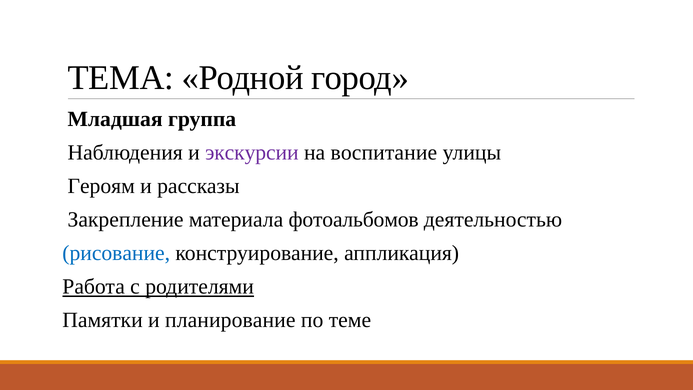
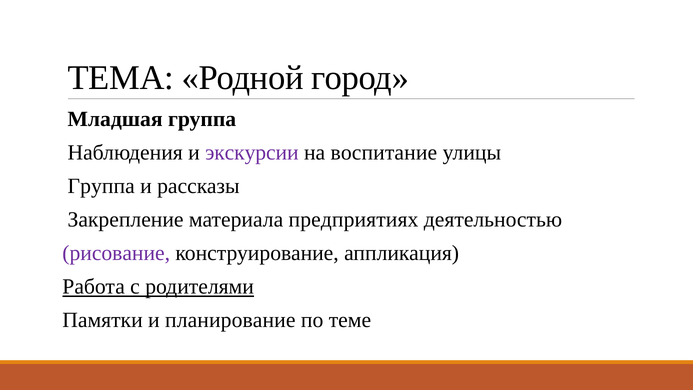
Героям at (101, 186): Героям -> Группа
фотоальбомов: фотоальбомов -> предприятиях
рисование colour: blue -> purple
